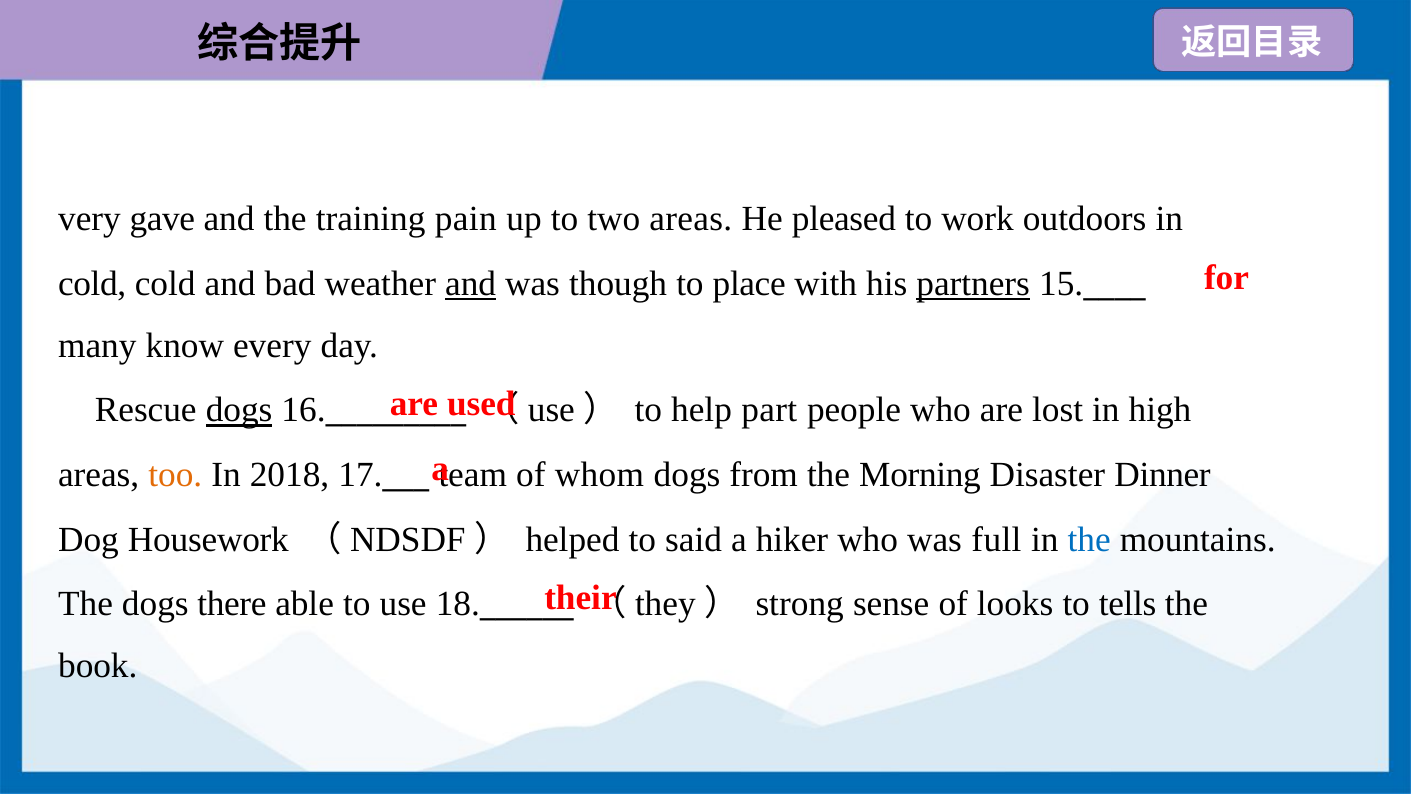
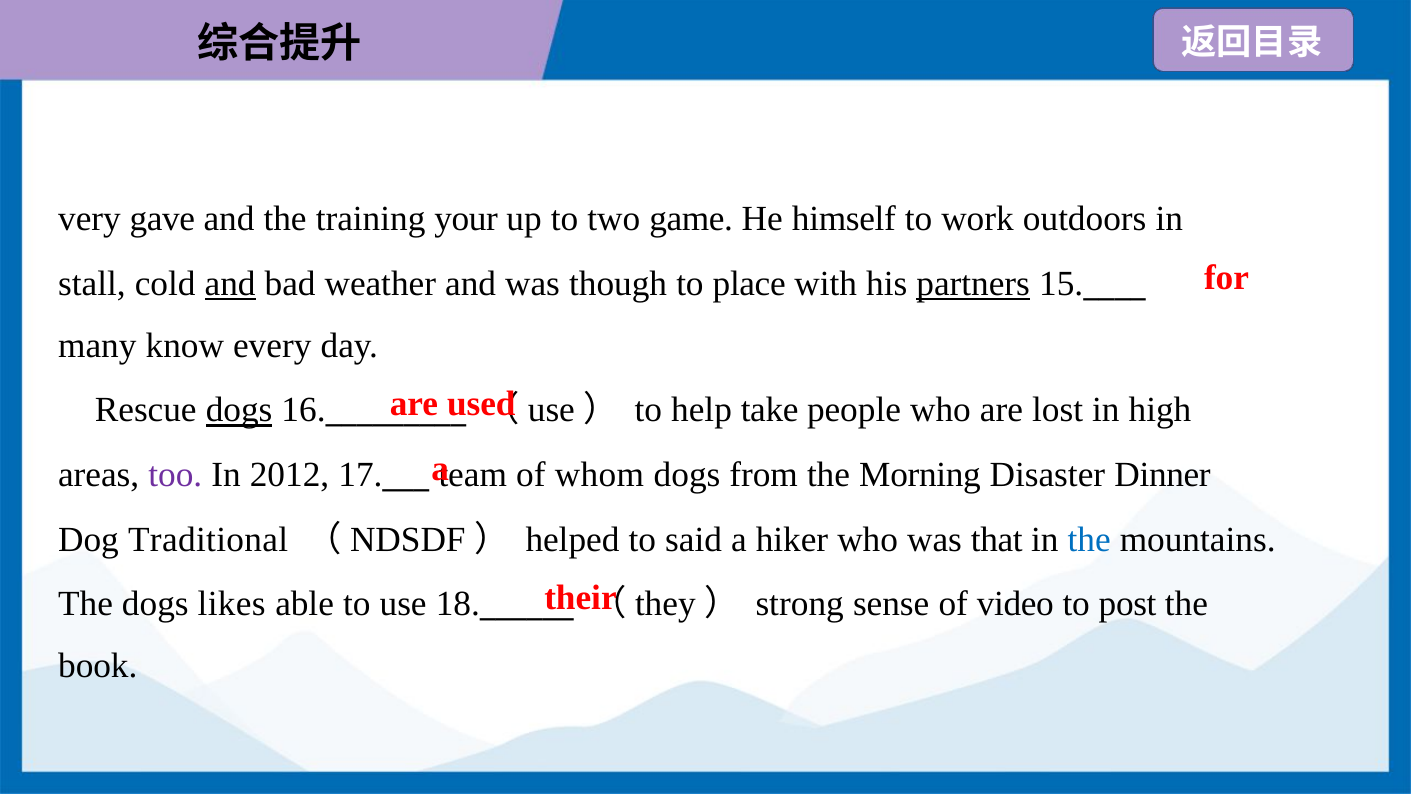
pain: pain -> your
two areas: areas -> game
pleased: pleased -> himself
cold at (92, 284): cold -> stall
and at (230, 284) underline: none -> present
and at (471, 284) underline: present -> none
part: part -> take
too colour: orange -> purple
2018: 2018 -> 2012
Housework: Housework -> Traditional
full: full -> that
there: there -> likes
looks: looks -> video
tells: tells -> post
